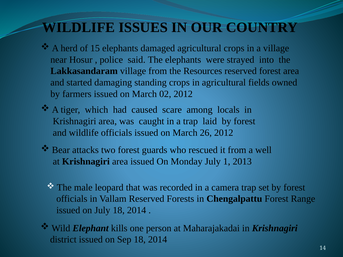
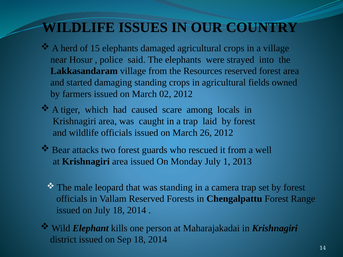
was recorded: recorded -> standing
